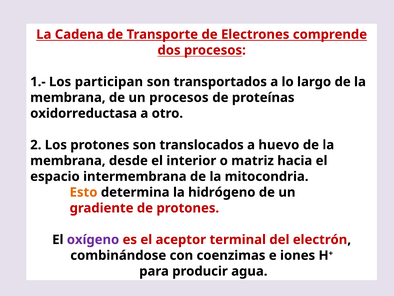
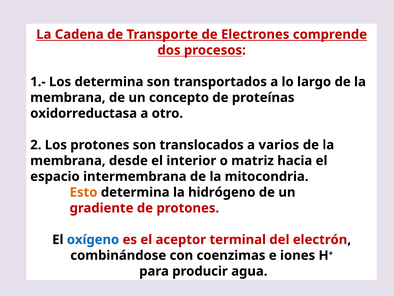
Los participan: participan -> determina
un procesos: procesos -> concepto
huevo: huevo -> varios
oxígeno colour: purple -> blue
